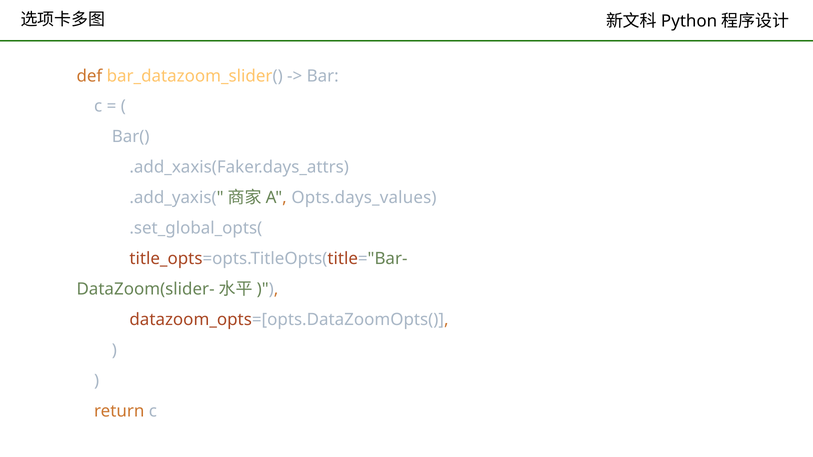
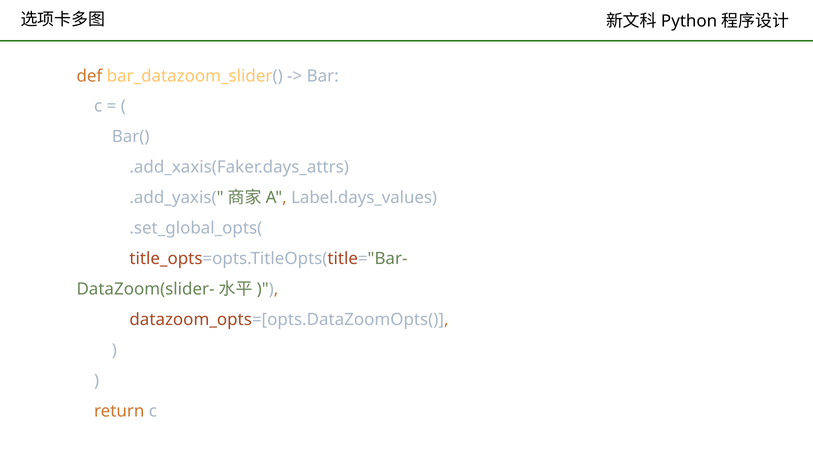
Opts.days_values: Opts.days_values -> Label.days_values
